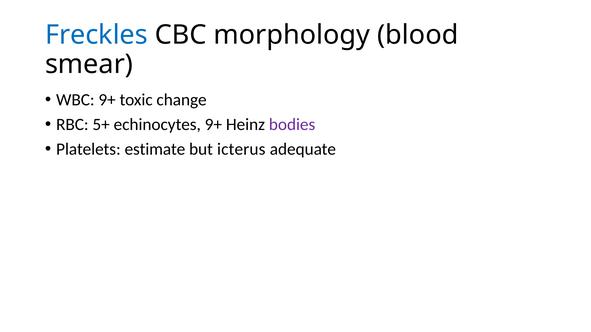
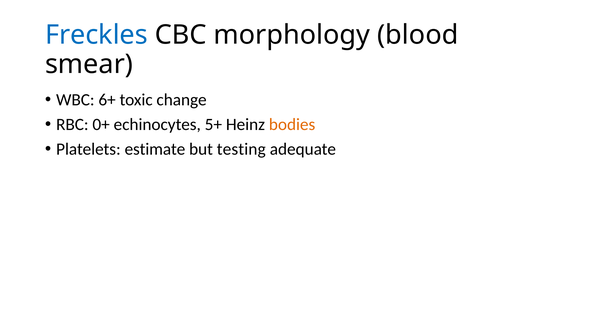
WBC 9+: 9+ -> 6+
5+: 5+ -> 0+
echinocytes 9+: 9+ -> 5+
bodies colour: purple -> orange
icterus: icterus -> testing
